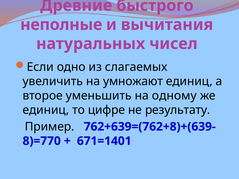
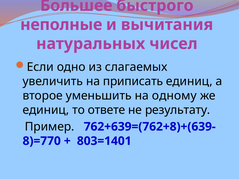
Древние: Древние -> Большее
умножают: умножают -> приписать
цифре: цифре -> ответе
671=1401: 671=1401 -> 803=1401
